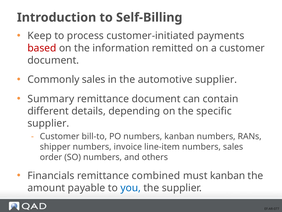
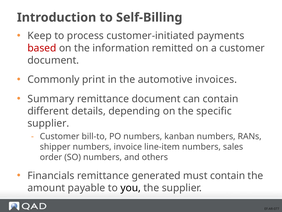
Commonly sales: sales -> print
automotive supplier: supplier -> invoices
combined: combined -> generated
must kanban: kanban -> contain
you colour: blue -> black
